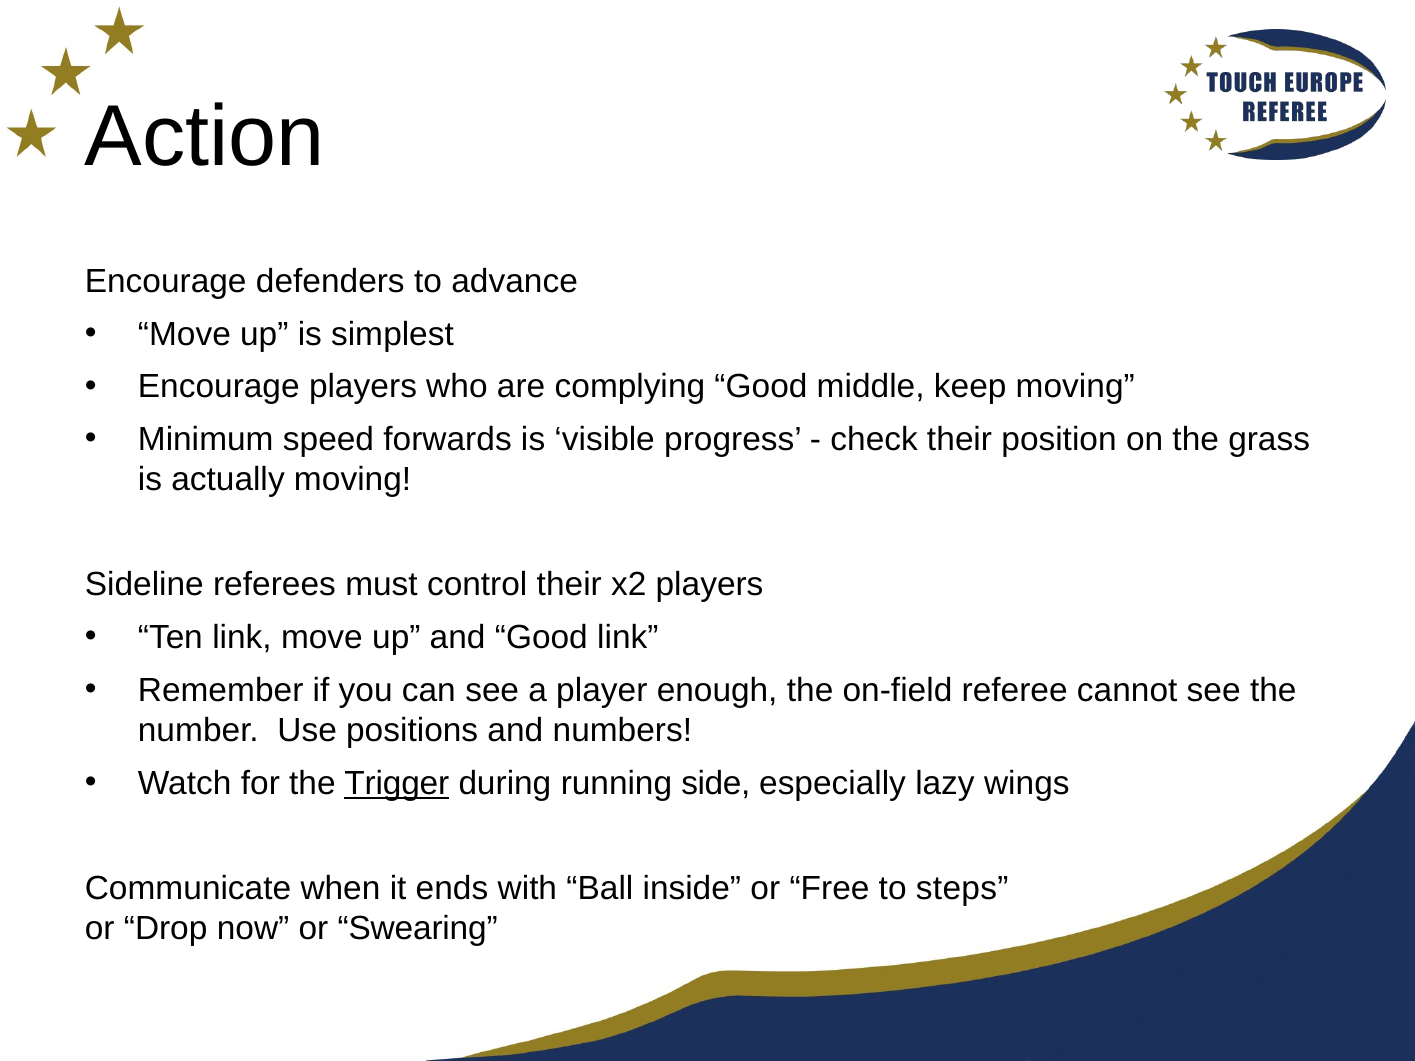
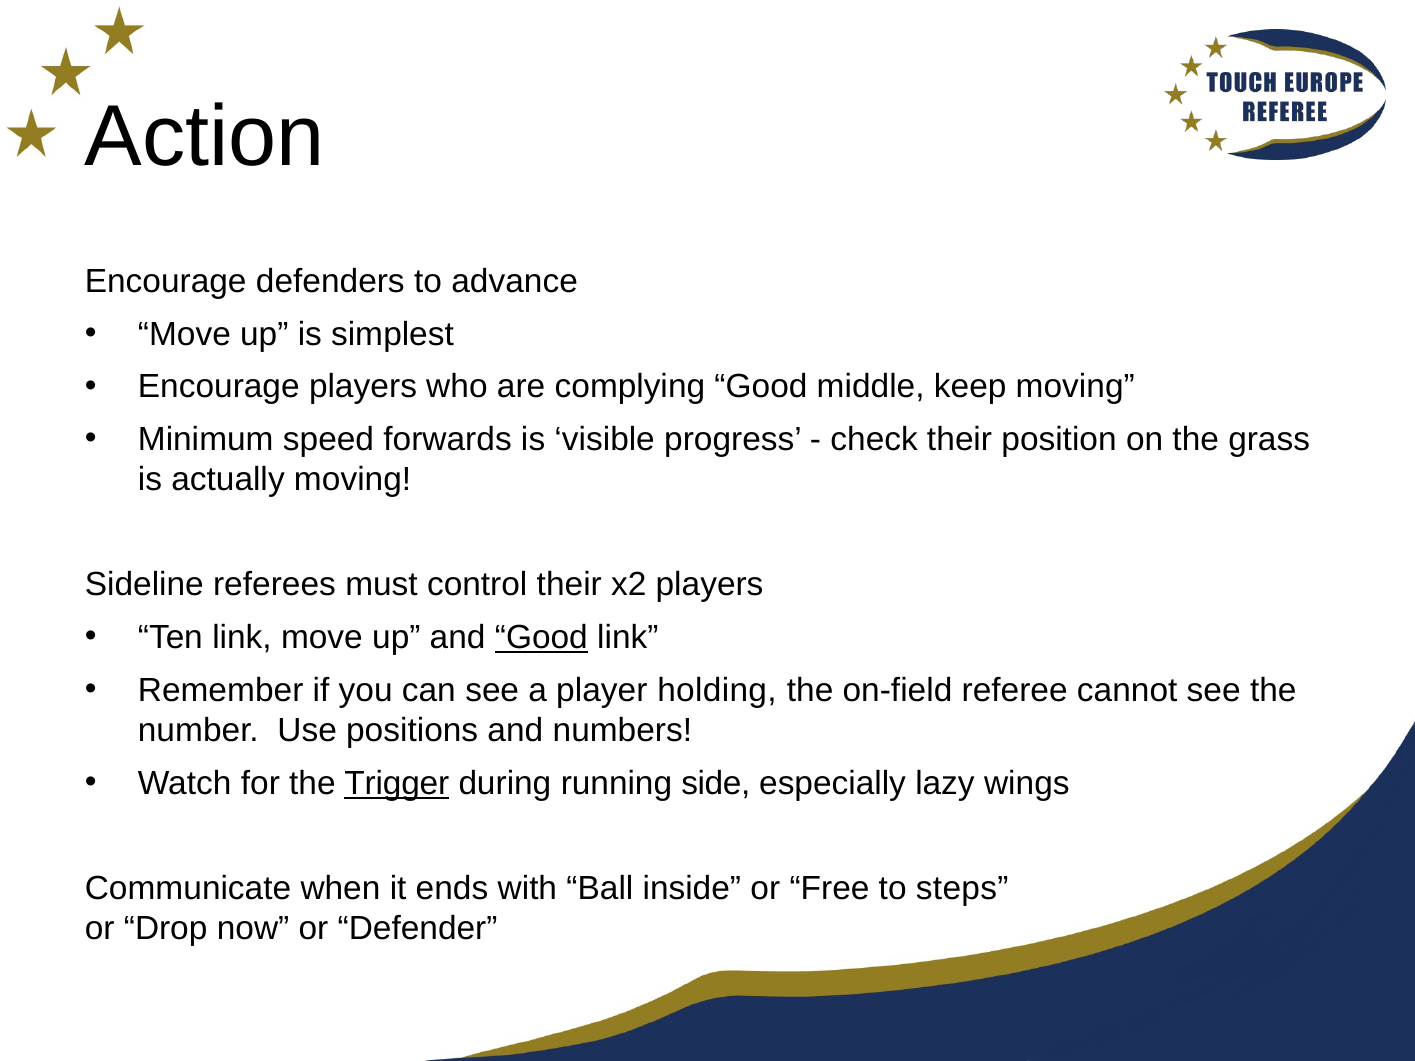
Good at (541, 638) underline: none -> present
enough: enough -> holding
Swearing: Swearing -> Defender
